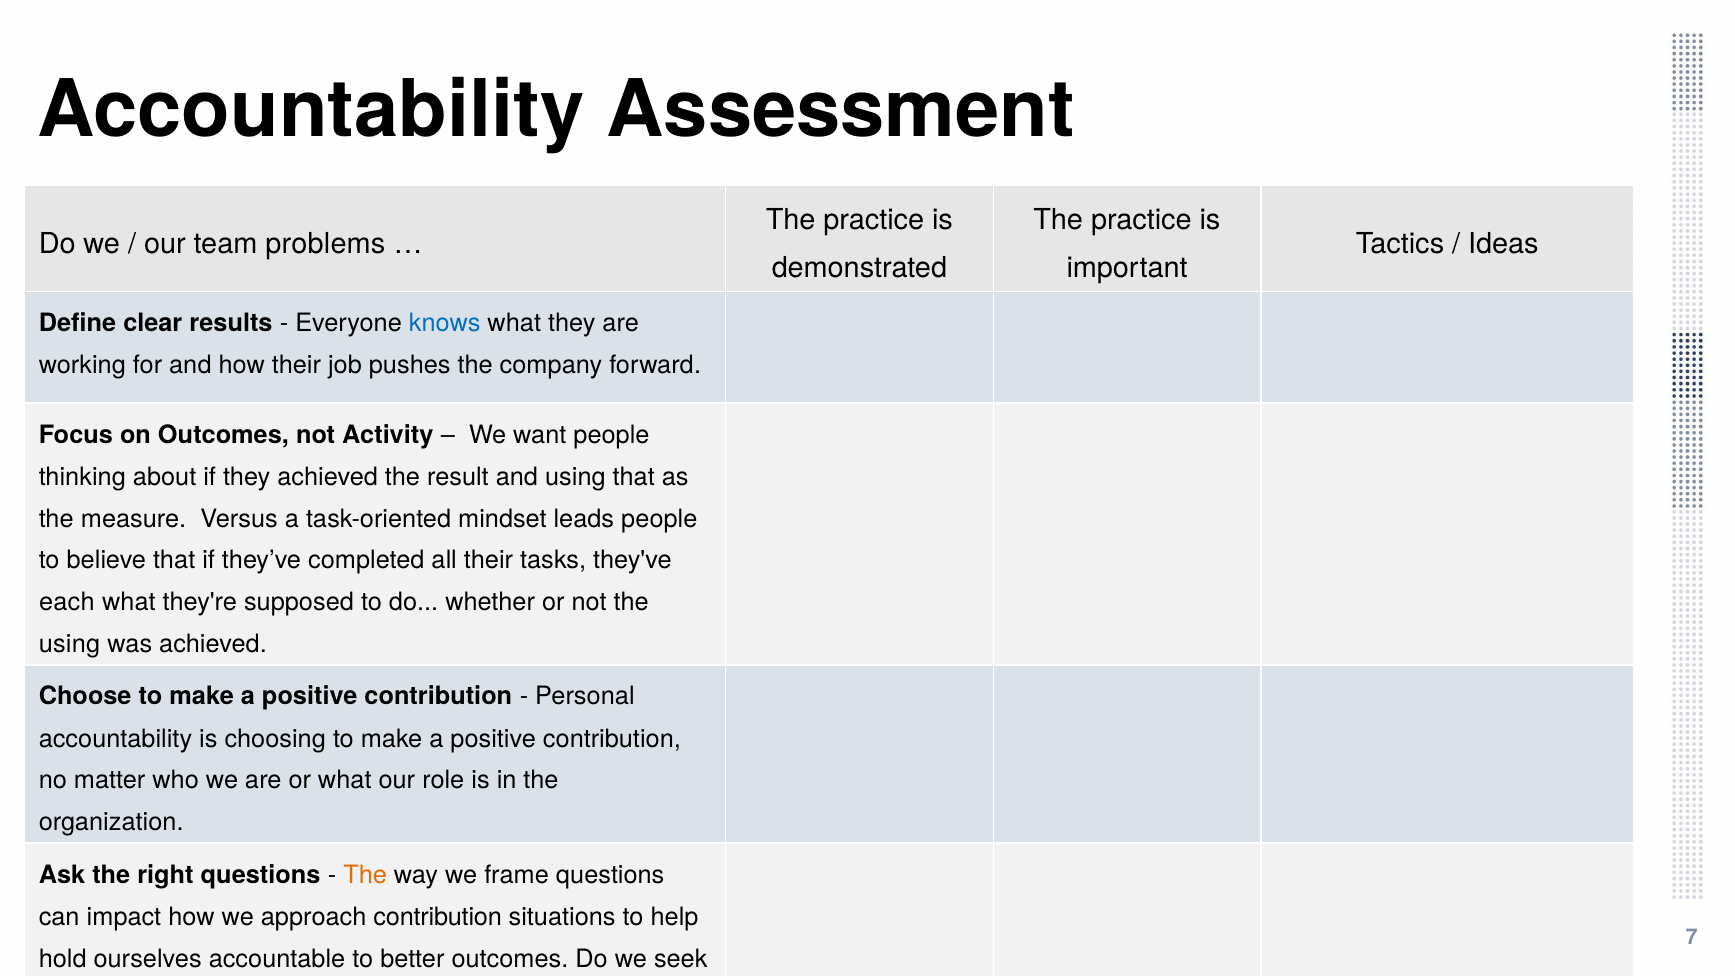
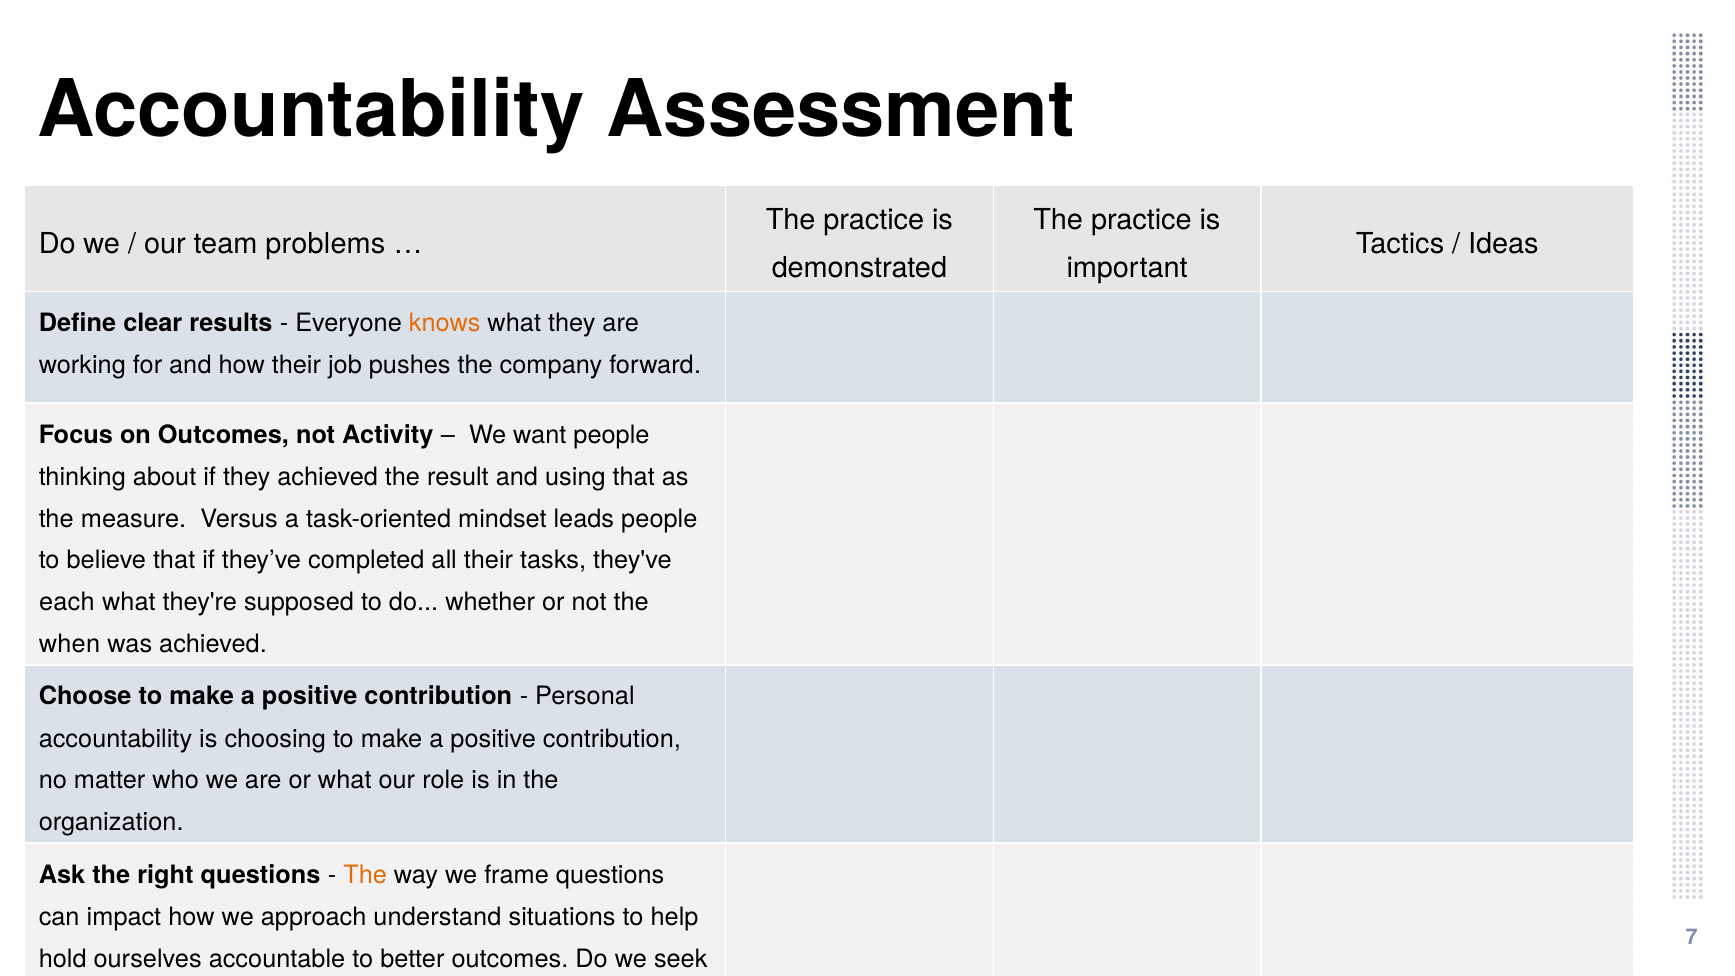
knows colour: blue -> orange
using at (69, 644): using -> when
approach contribution: contribution -> understand
